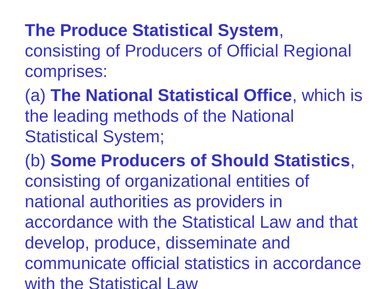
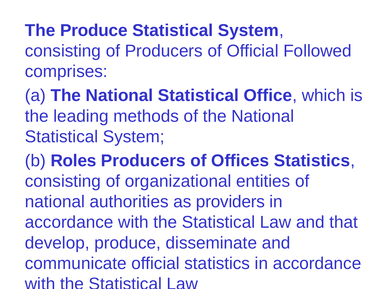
Regional: Regional -> Followed
Some: Some -> Roles
Should: Should -> Offices
